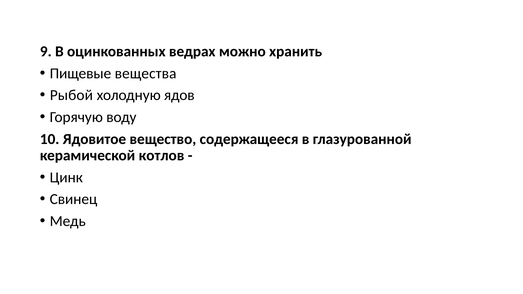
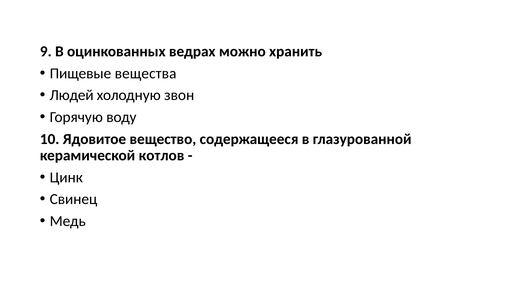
Рыбой: Рыбой -> Людей
ядов: ядов -> звон
